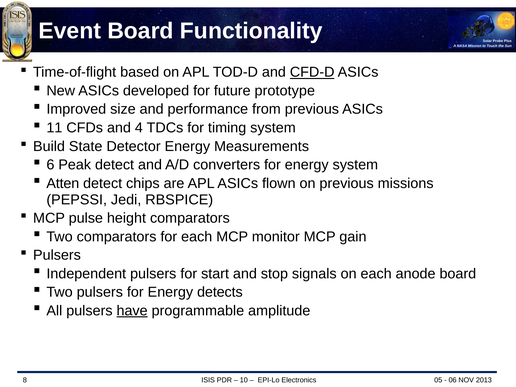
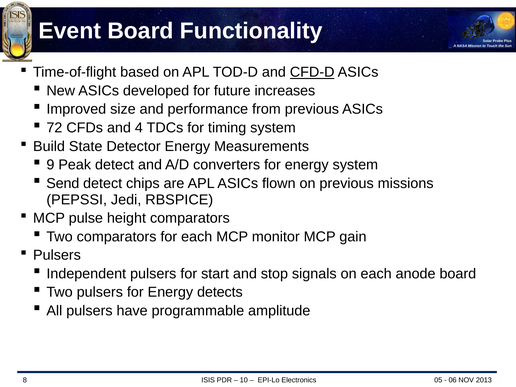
prototype: prototype -> increases
11: 11 -> 72
6: 6 -> 9
Atten: Atten -> Send
have underline: present -> none
